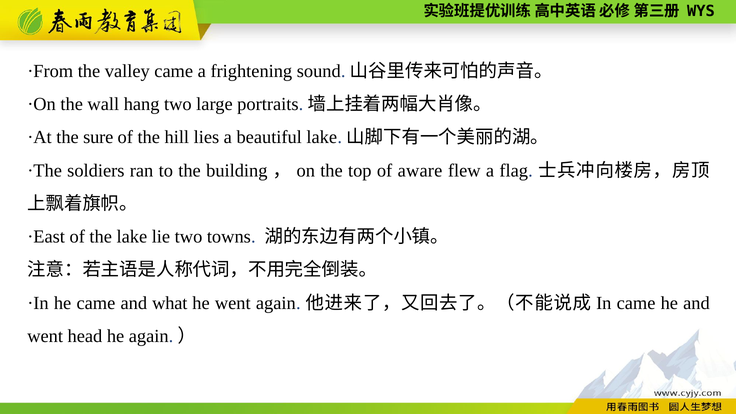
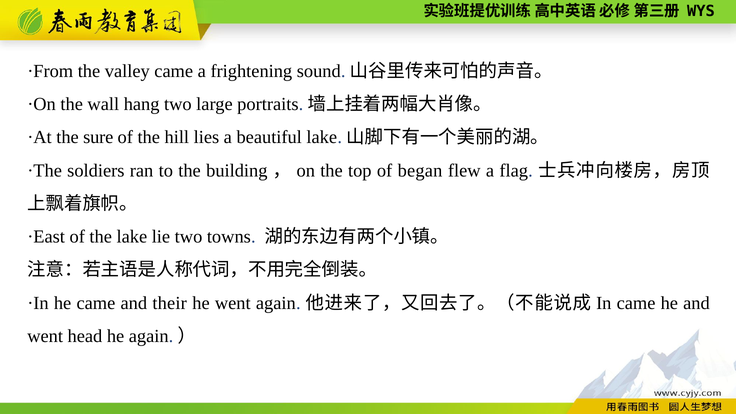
aware: aware -> began
what: what -> their
